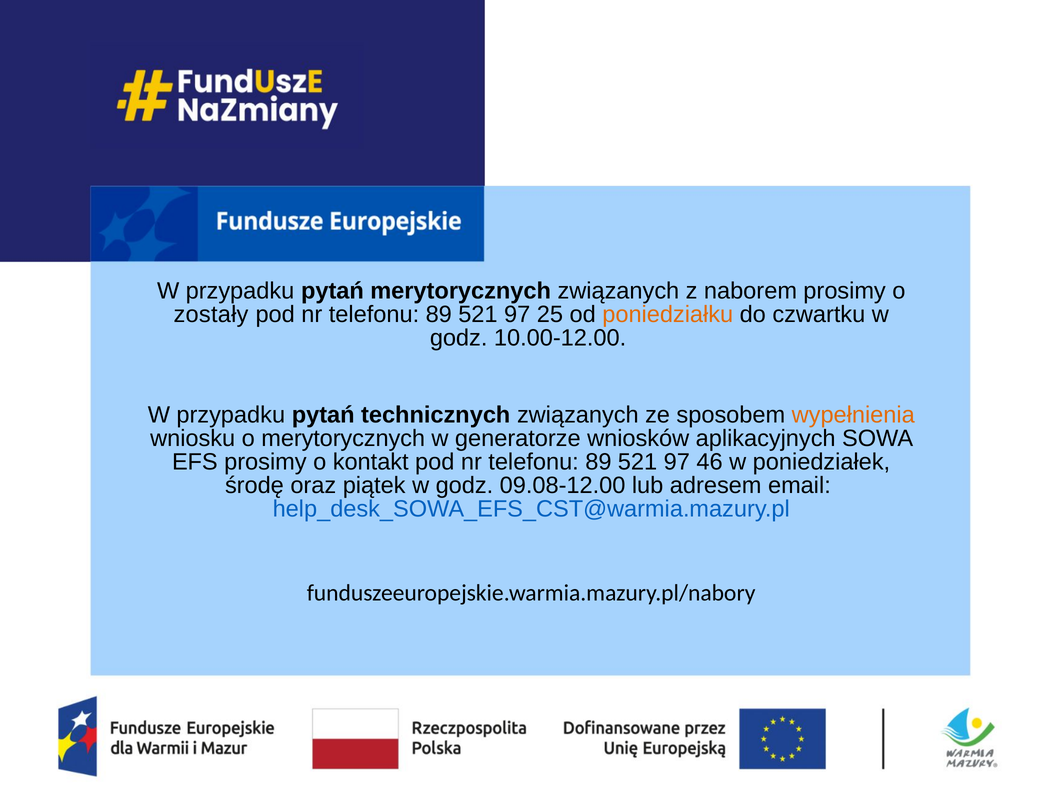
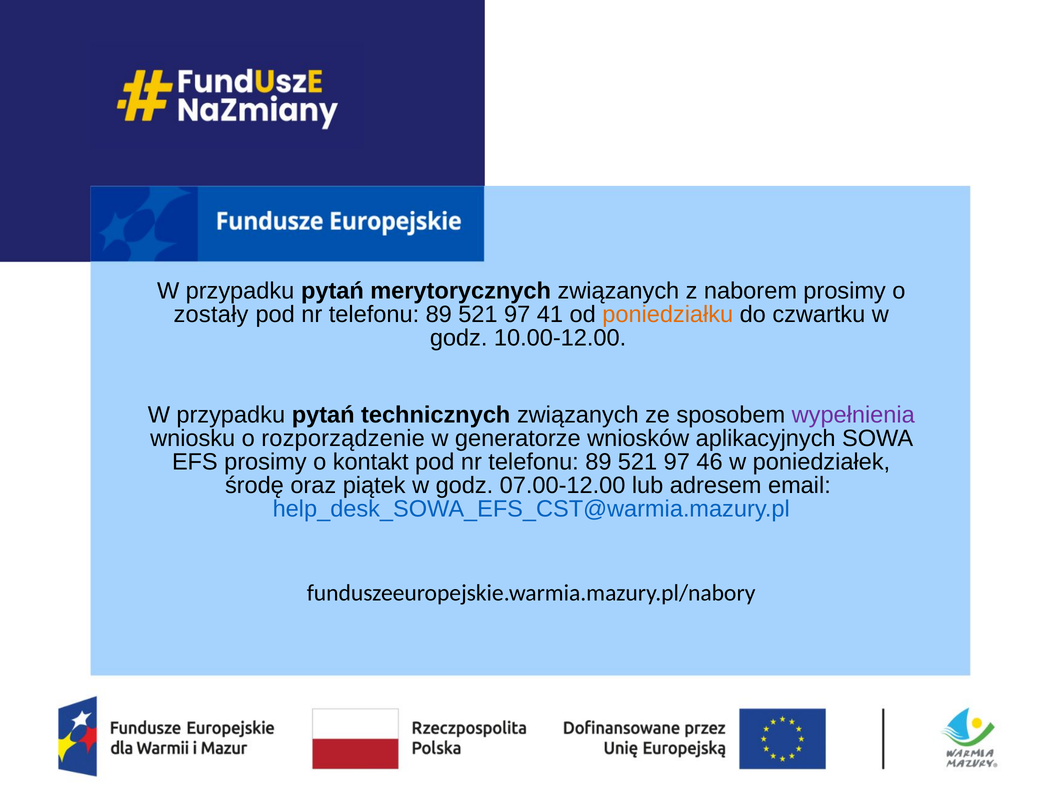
25: 25 -> 41
wypełnienia colour: orange -> purple
o merytorycznych: merytorycznych -> rozporządzenie
09.08-12.00: 09.08-12.00 -> 07.00-12.00
